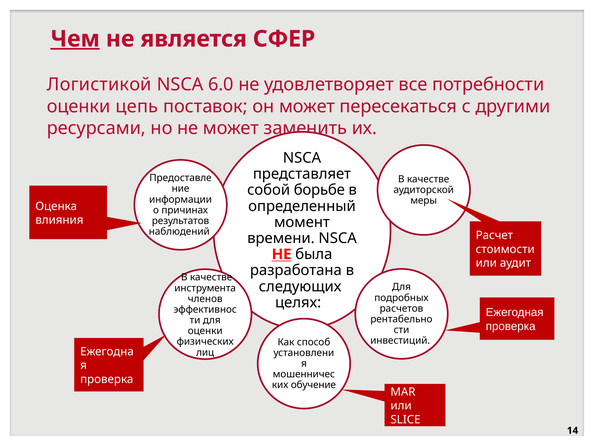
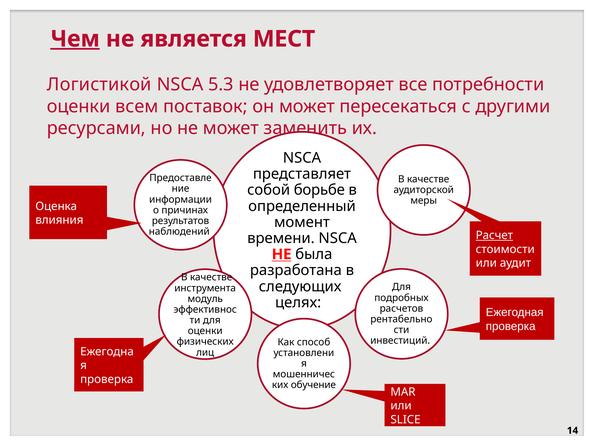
СФЕР: СФЕР -> МЕСТ
6.0: 6.0 -> 5.3
цепь: цепь -> всем
Расчет underline: none -> present
членов: членов -> модуль
